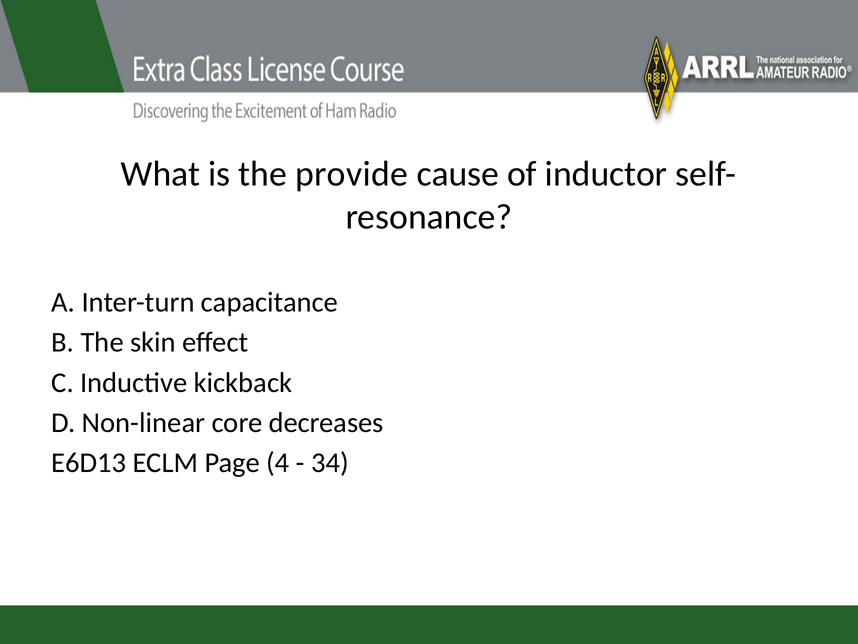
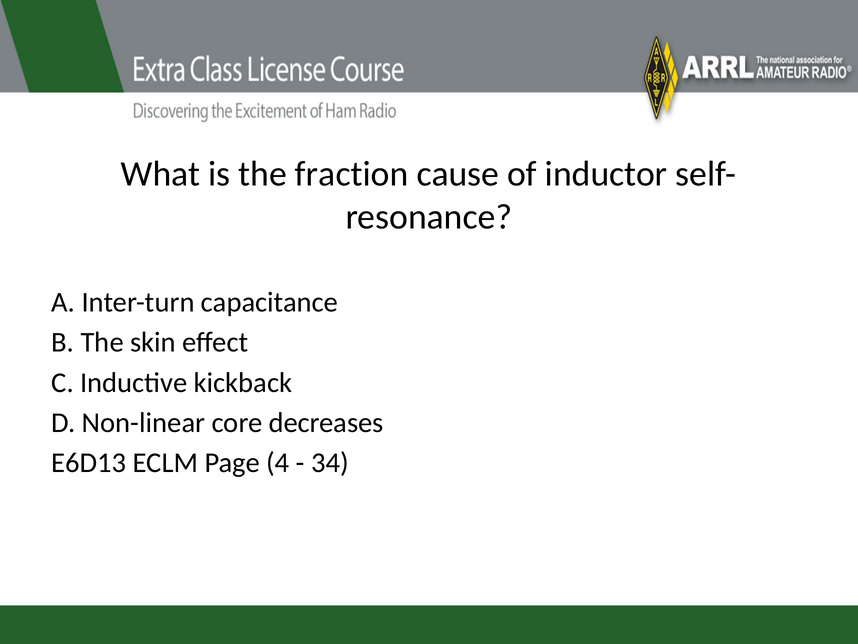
provide: provide -> fraction
